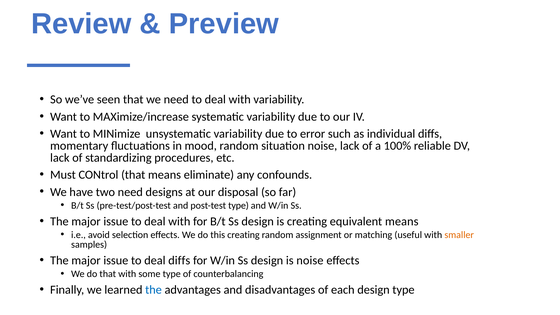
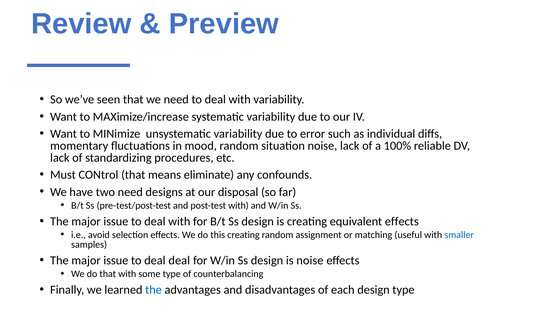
post-test type: type -> with
equivalent means: means -> effects
smaller colour: orange -> blue
deal diffs: diffs -> deal
